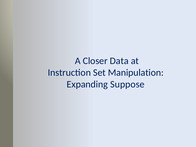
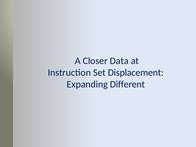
Manipulation: Manipulation -> Displacement
Suppose: Suppose -> Different
